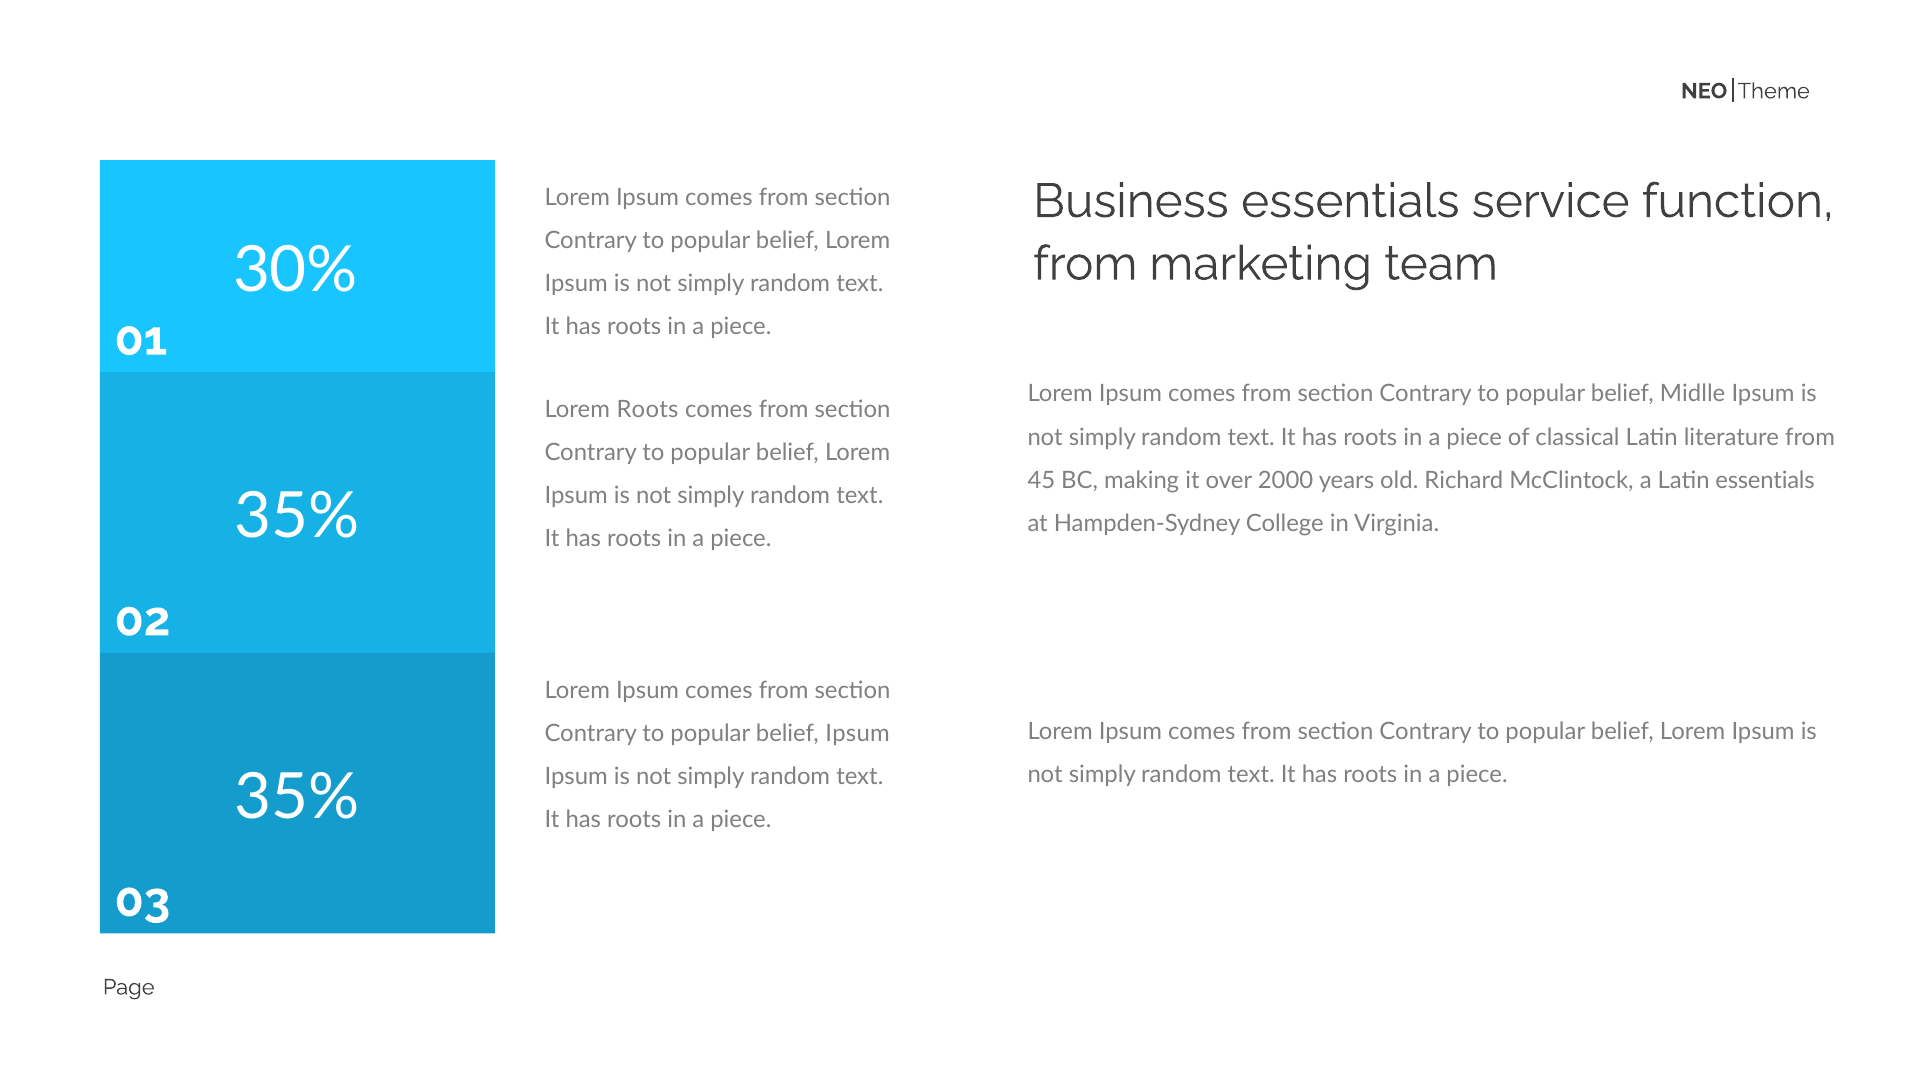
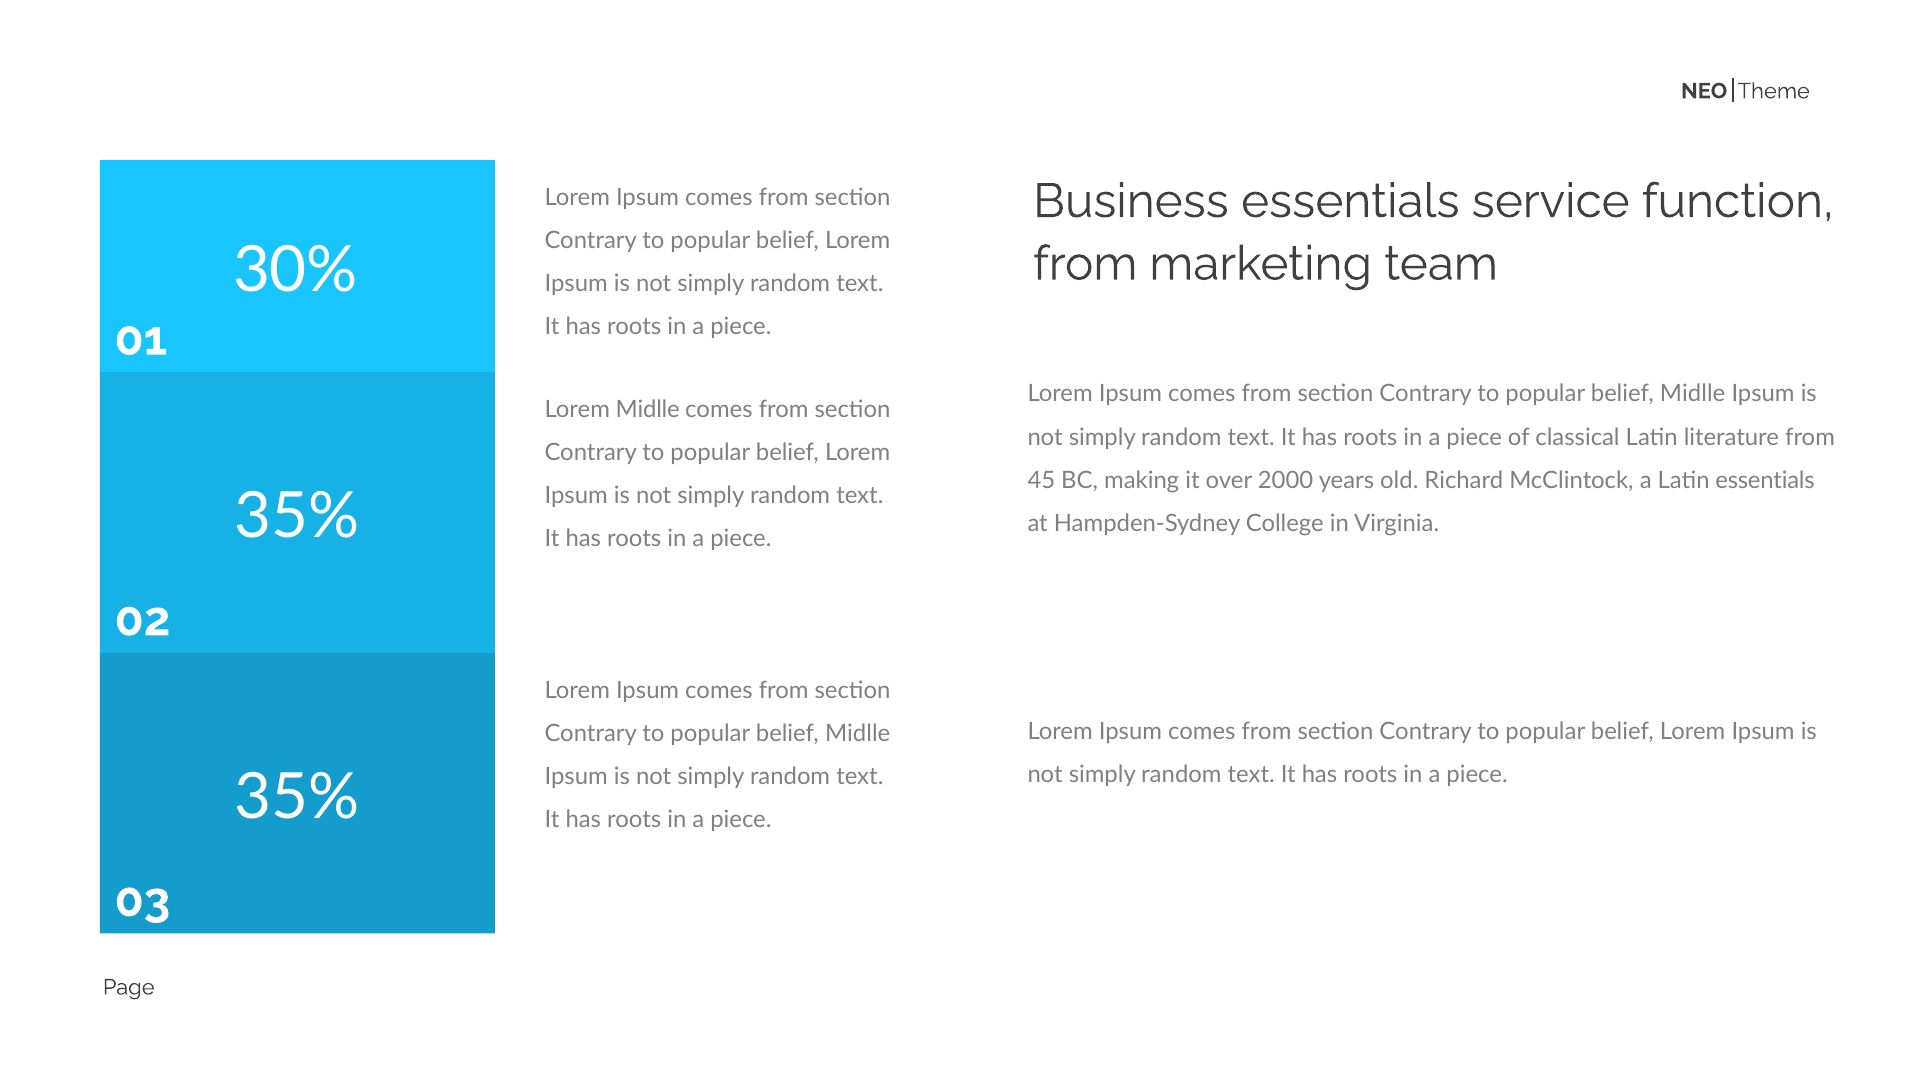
Lorem Roots: Roots -> Midlle
Ipsum at (858, 734): Ipsum -> Midlle
